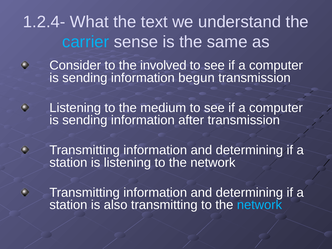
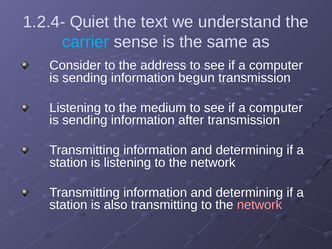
What: What -> Quiet
involved: involved -> address
network at (259, 205) colour: light blue -> pink
